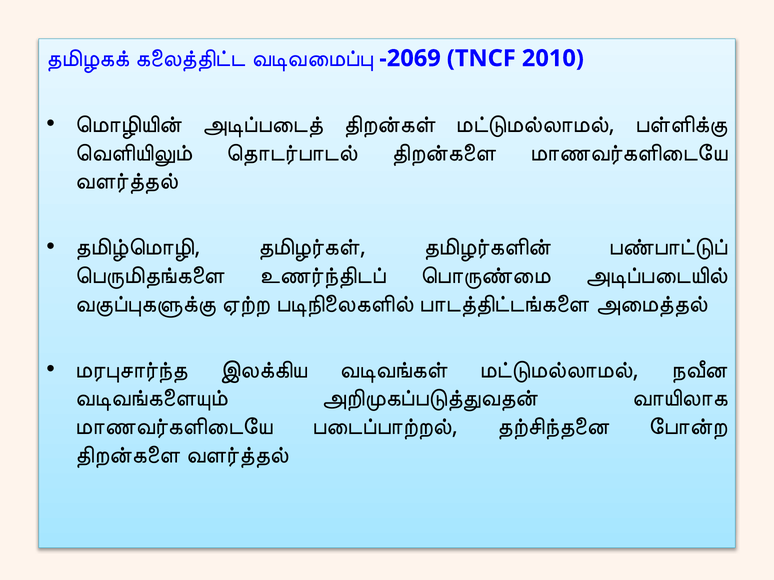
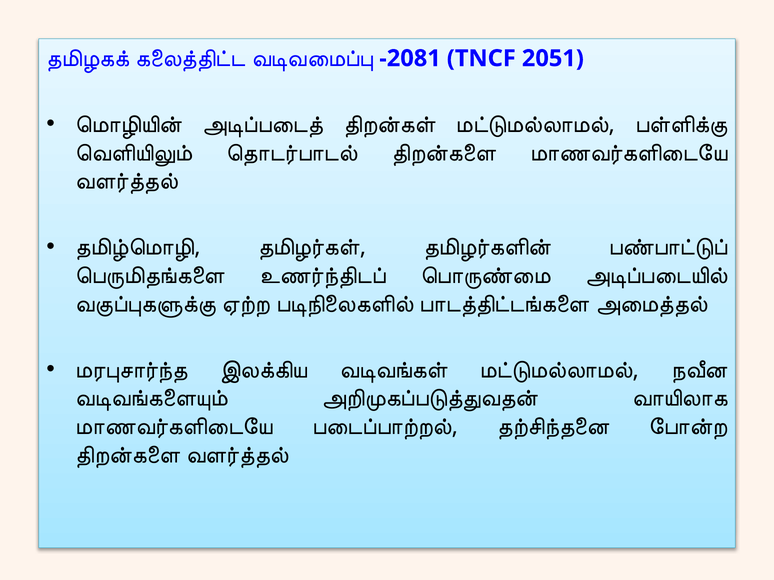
-2069: -2069 -> -2081
2010: 2010 -> 2051
